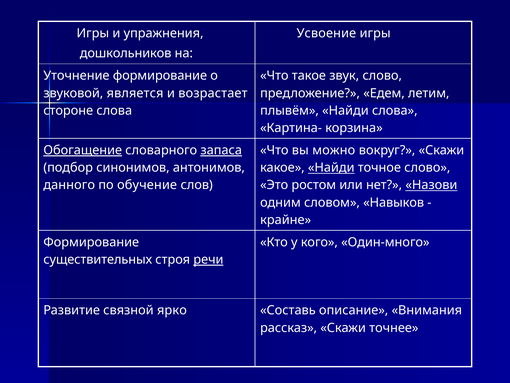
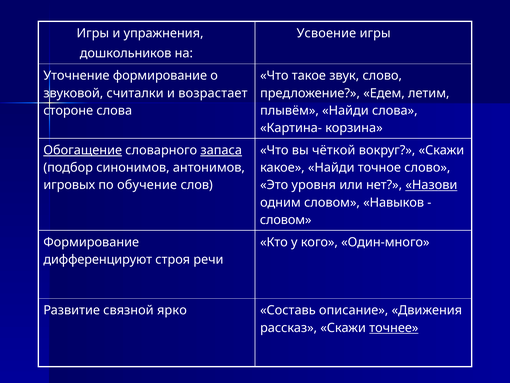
является: является -> считалки
можно: можно -> чёткой
Найди at (331, 168) underline: present -> none
данного: данного -> игровых
ростом: ростом -> уровня
крайне at (286, 220): крайне -> словом
существительных: существительных -> дифференцируют
речи underline: present -> none
Внимания: Внимания -> Движения
точнее underline: none -> present
